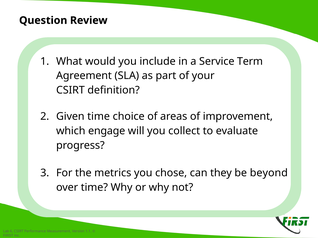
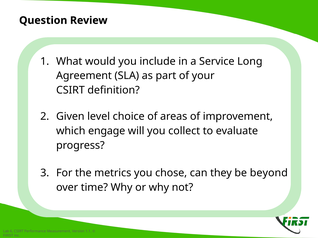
Term: Term -> Long
Given time: time -> level
